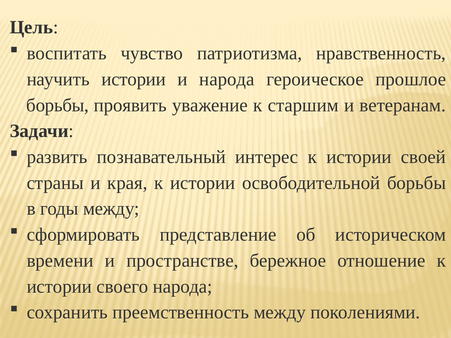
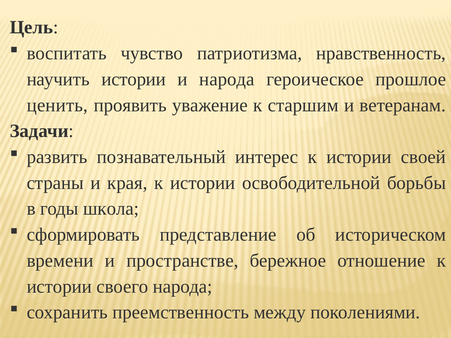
борьбы at (58, 105): борьбы -> ценить
годы между: между -> школа
